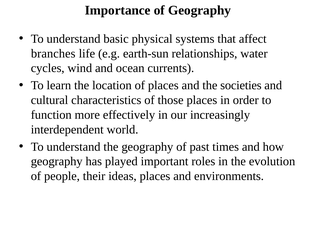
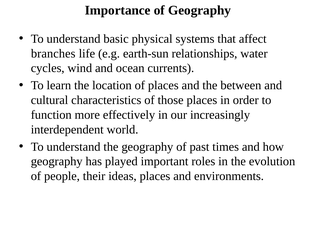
societies: societies -> between
